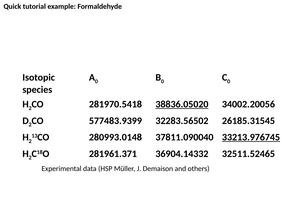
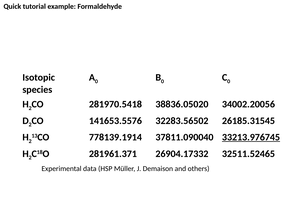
38836.05020 underline: present -> none
577483.9399: 577483.9399 -> 141653.5576
280993.0148: 280993.0148 -> 778139.1914
36904.14332: 36904.14332 -> 26904.17332
